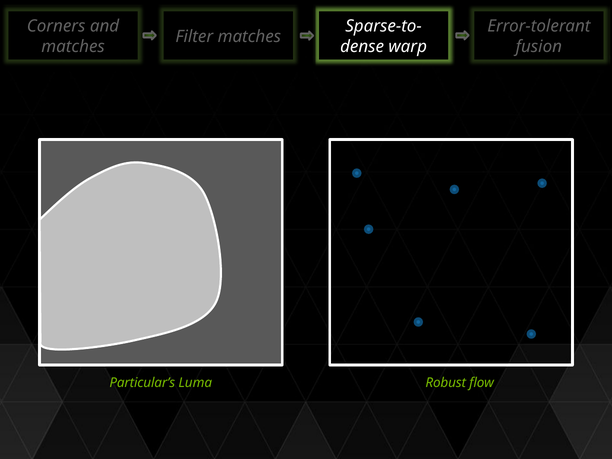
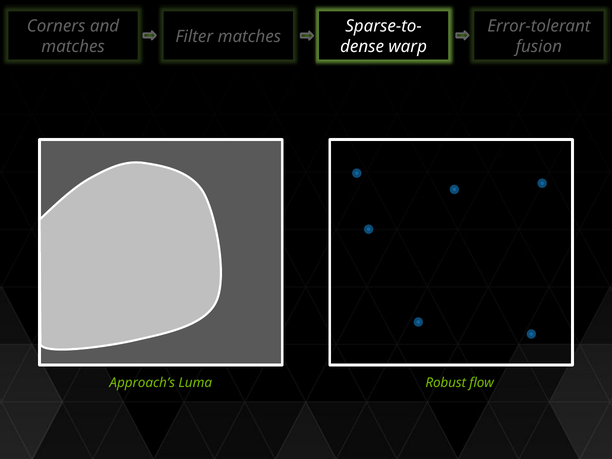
Particular’s: Particular’s -> Approach’s
